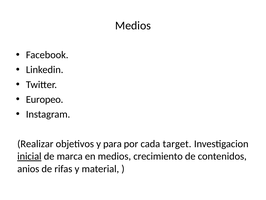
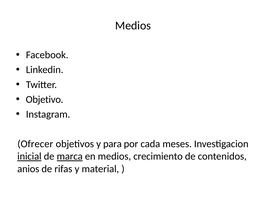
Europeo: Europeo -> Objetivo
Realizar: Realizar -> Ofrecer
target: target -> meses
marca underline: none -> present
